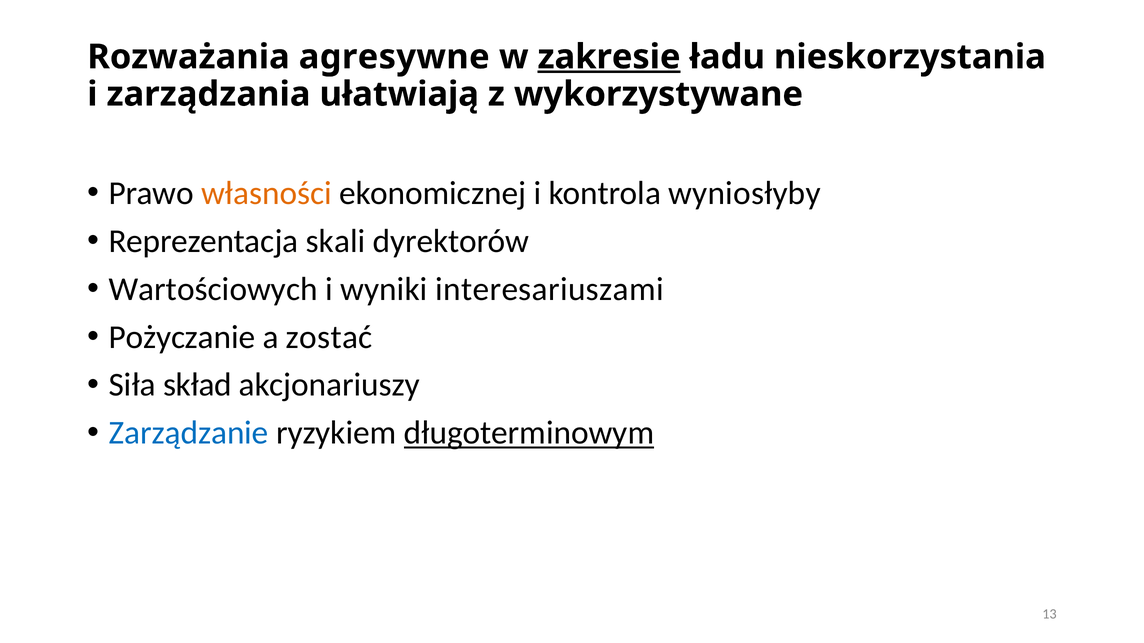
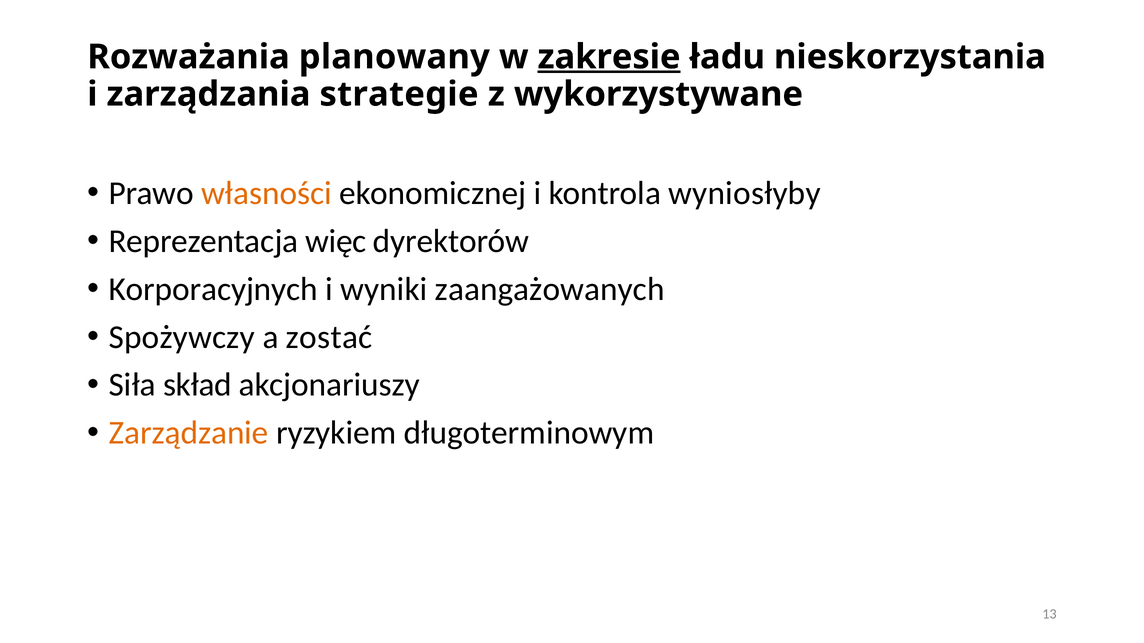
agresywne: agresywne -> planowany
ułatwiają: ułatwiają -> strategie
skali: skali -> więc
Wartościowych: Wartościowych -> Korporacyjnych
interesariuszami: interesariuszami -> zaangażowanych
Pożyczanie: Pożyczanie -> Spożywczy
Zarządzanie colour: blue -> orange
długoterminowym underline: present -> none
